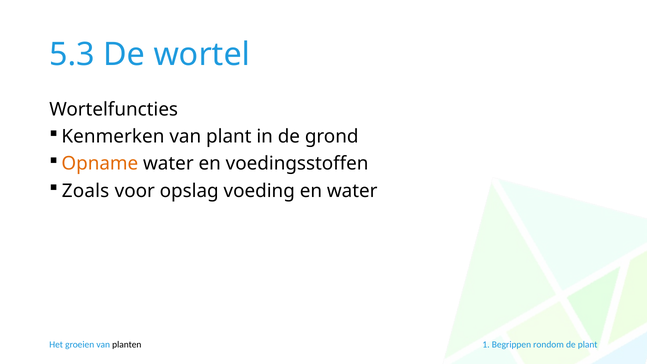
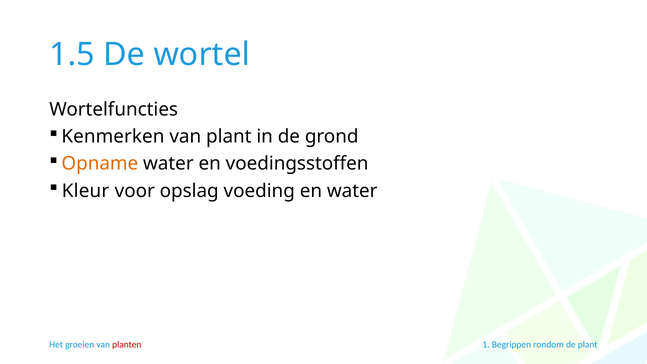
5.3: 5.3 -> 1.5
Zoals: Zoals -> Kleur
planten colour: black -> red
